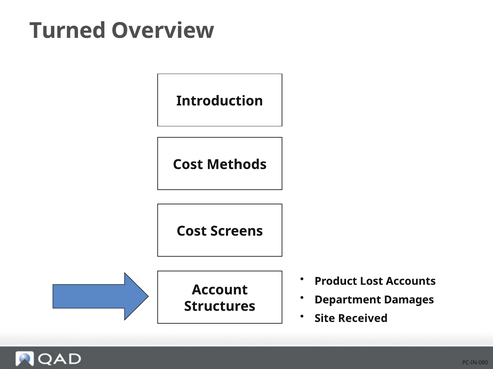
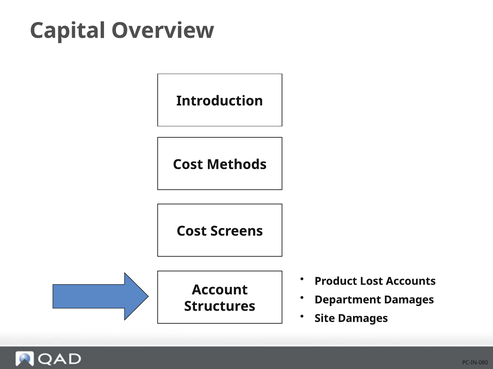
Turned: Turned -> Capital
Site Received: Received -> Damages
